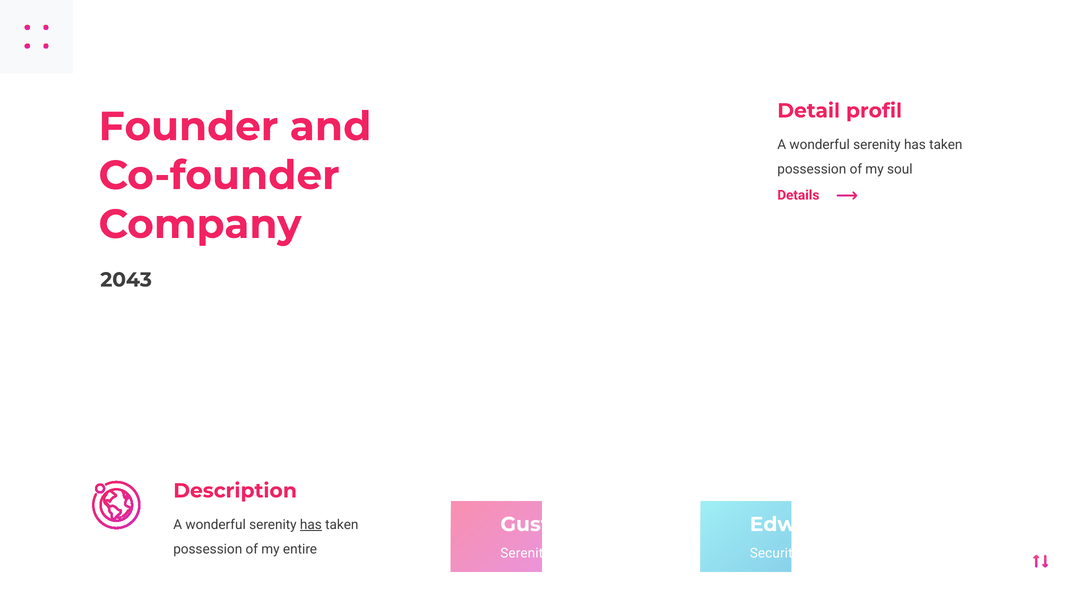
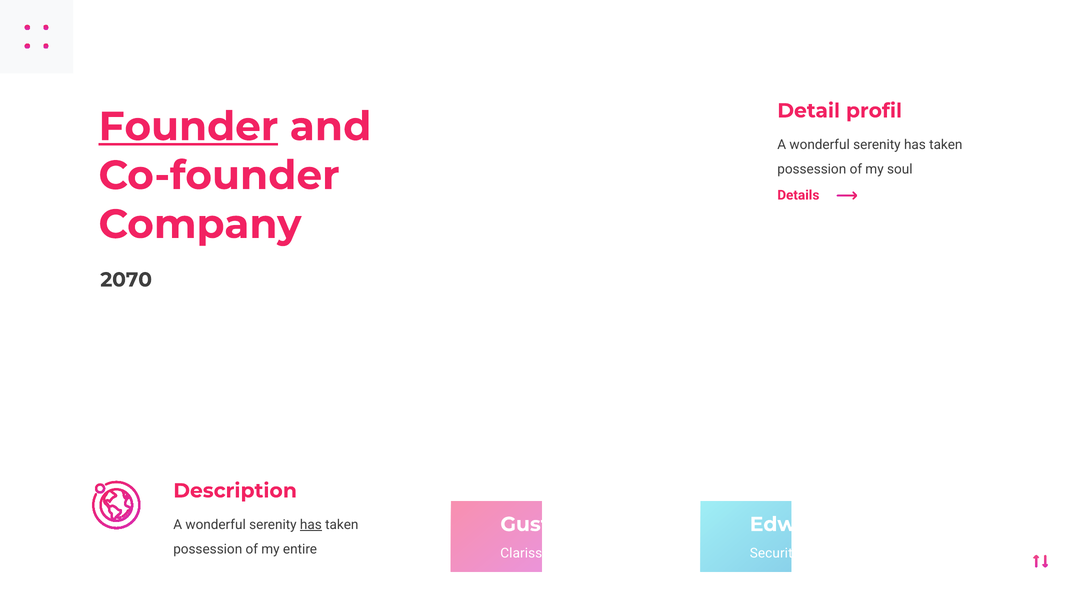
Founder underline: none -> present
2043: 2043 -> 2070
Serenity at (525, 553): Serenity -> Clarissa
